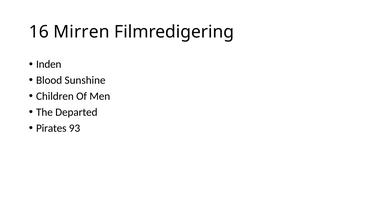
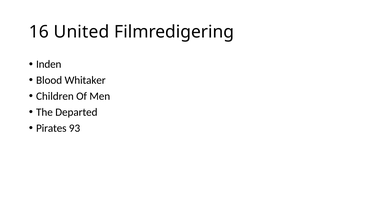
Mirren: Mirren -> United
Sunshine: Sunshine -> Whitaker
